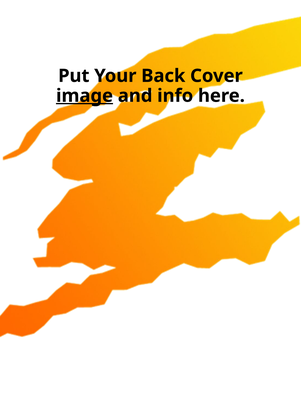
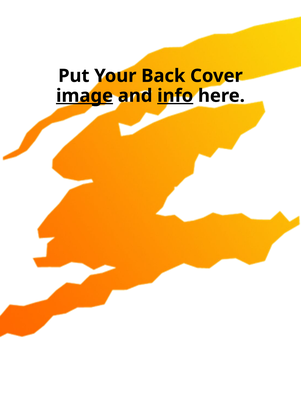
info underline: none -> present
